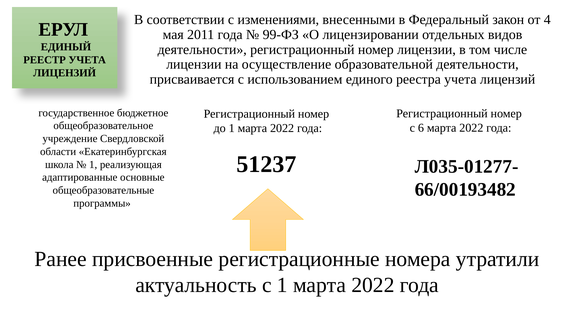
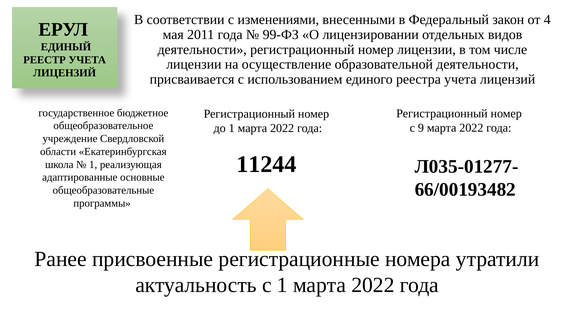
6: 6 -> 9
51237: 51237 -> 11244
